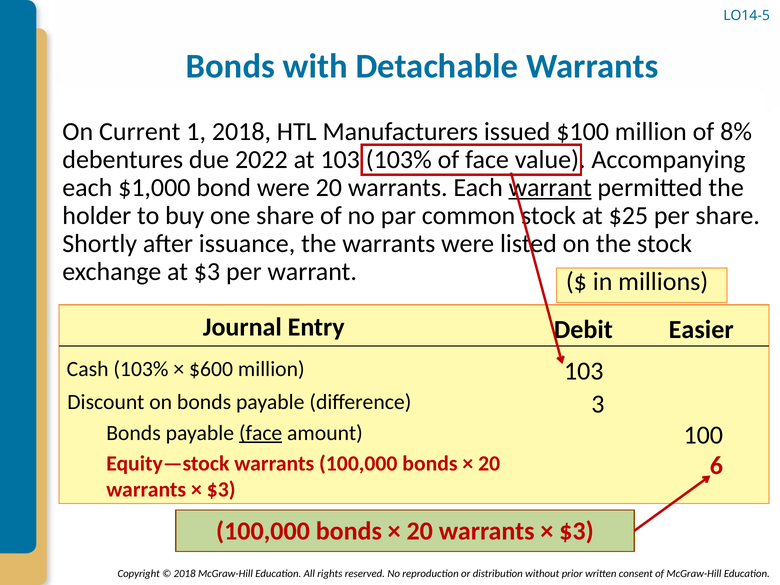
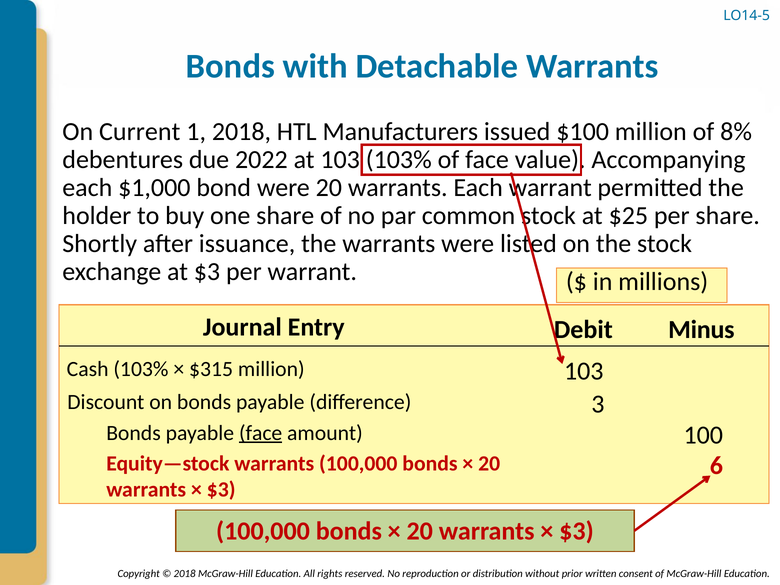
warrant at (550, 188) underline: present -> none
Easier: Easier -> Minus
$600: $600 -> $315
